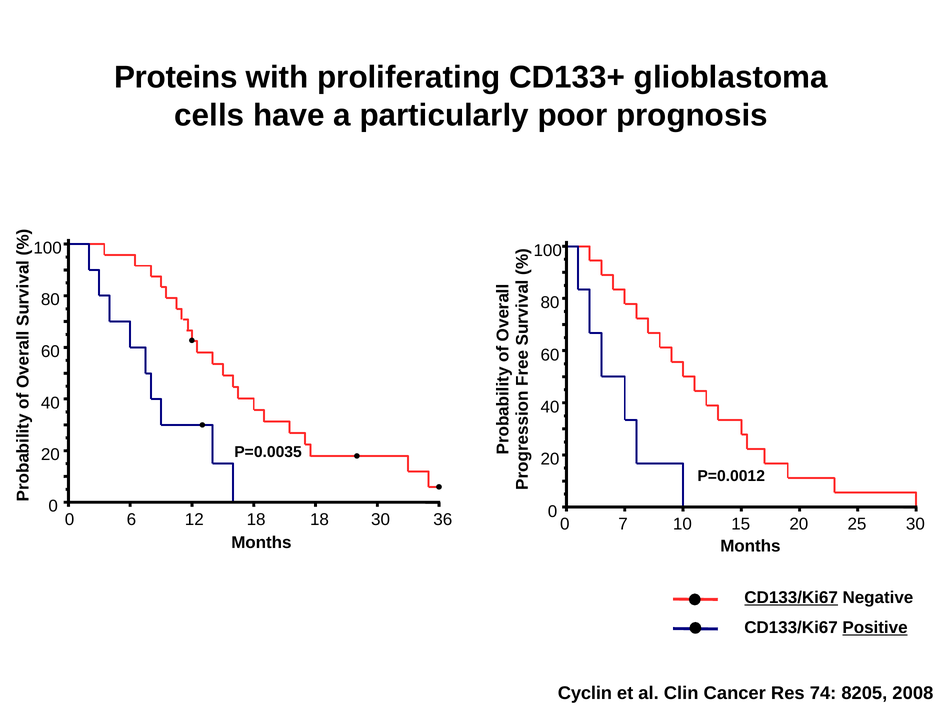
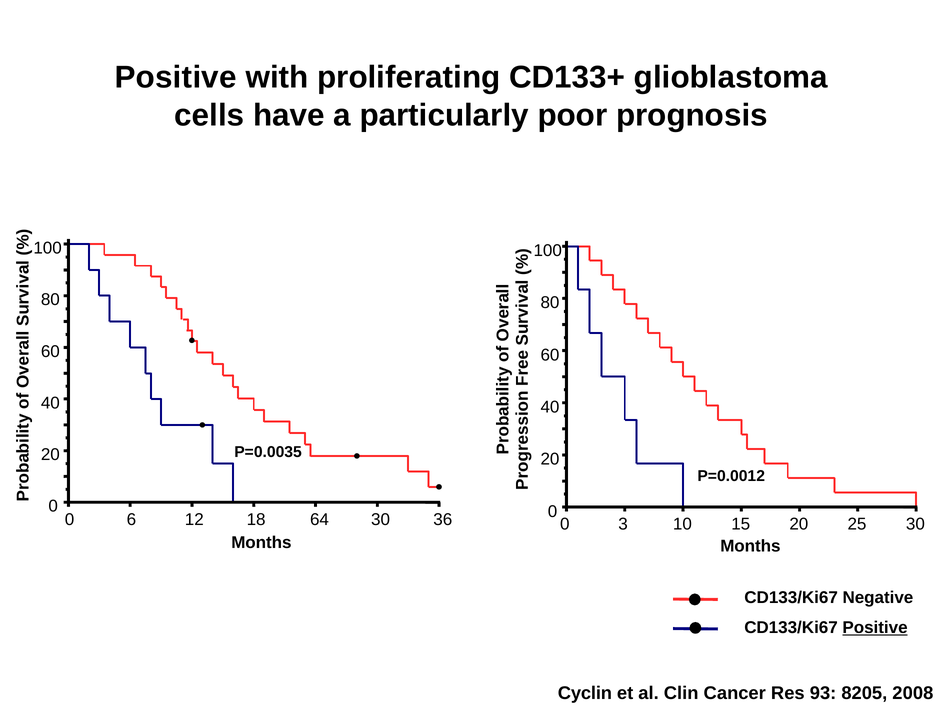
Proteins at (176, 78): Proteins -> Positive
18 18: 18 -> 64
7: 7 -> 3
CD133/Ki67 at (791, 598) underline: present -> none
74: 74 -> 93
